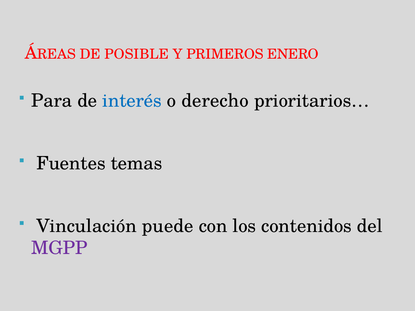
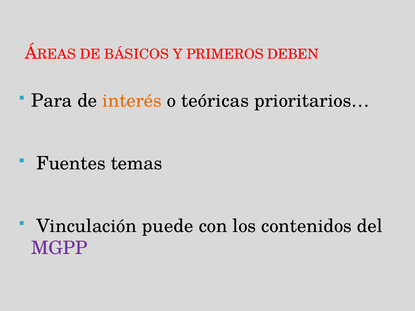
POSIBLE: POSIBLE -> BÁSICOS
ENERO: ENERO -> DEBEN
interés colour: blue -> orange
derecho: derecho -> teóricas
